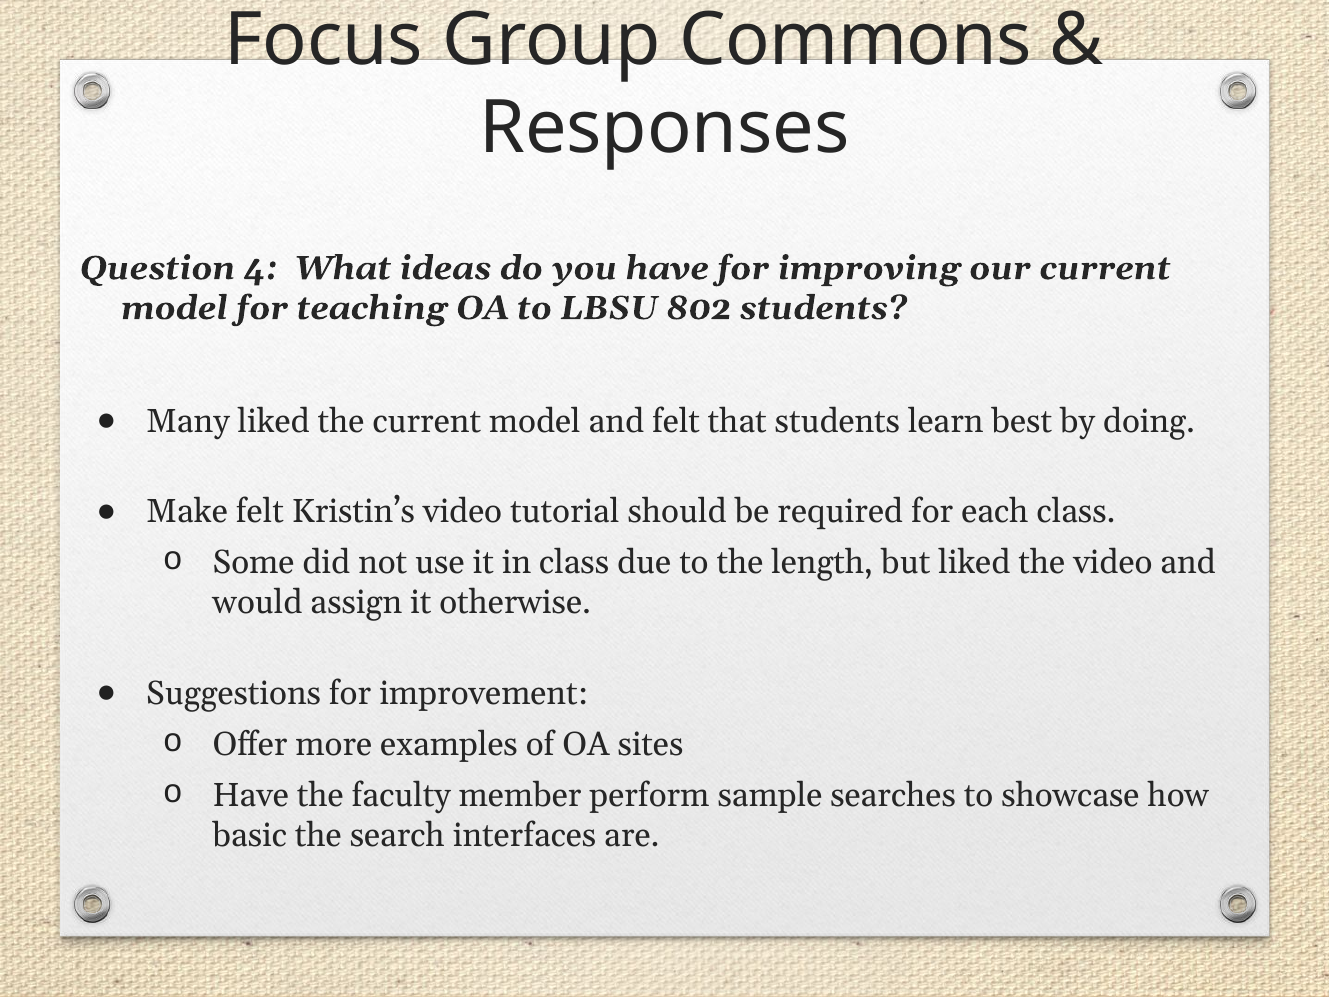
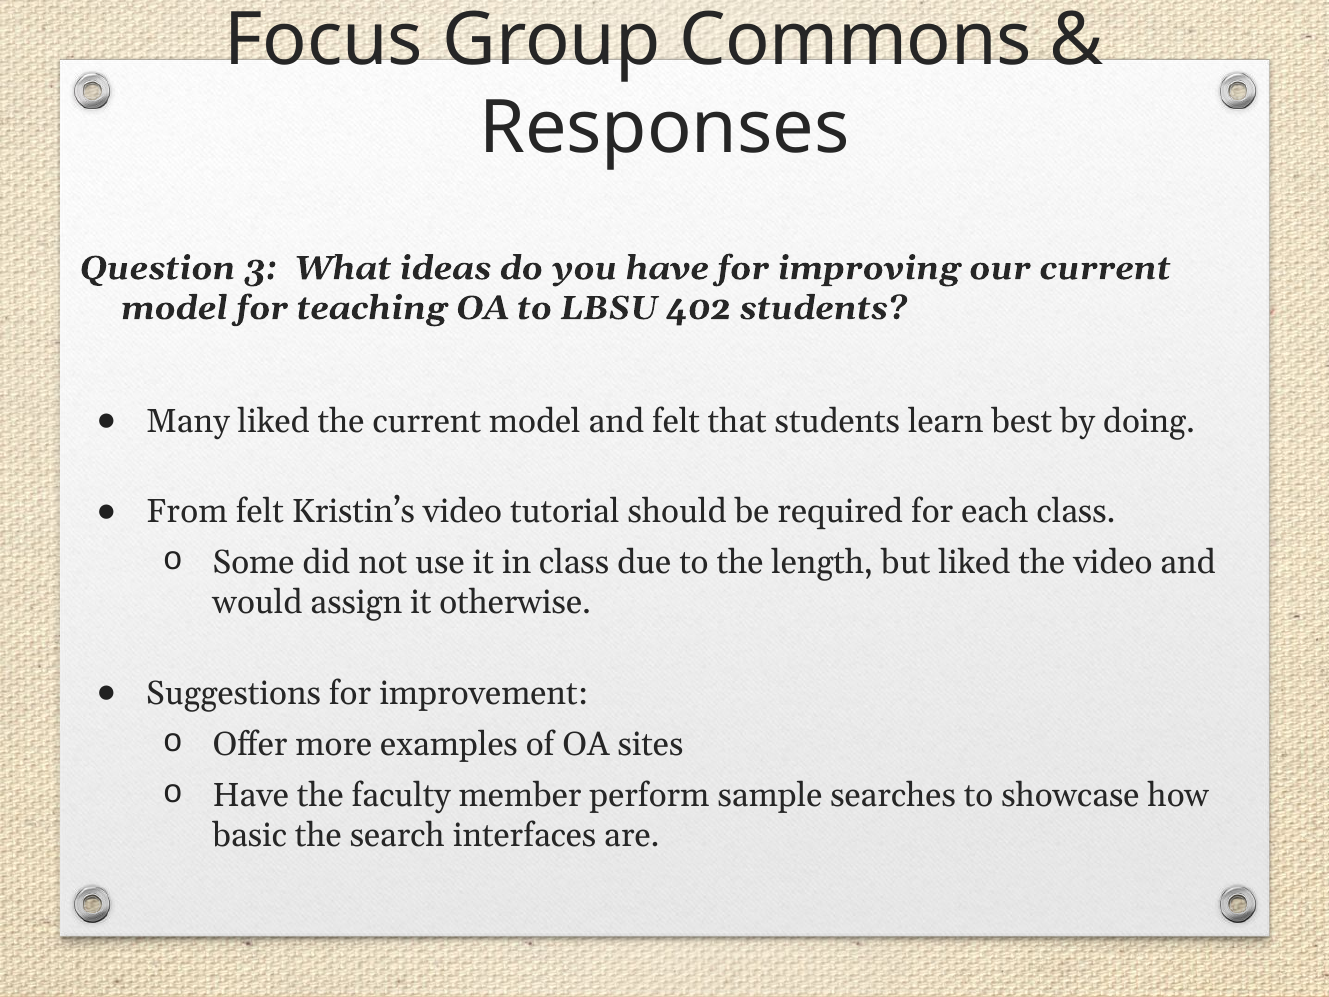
4: 4 -> 3
802: 802 -> 402
Make: Make -> From
